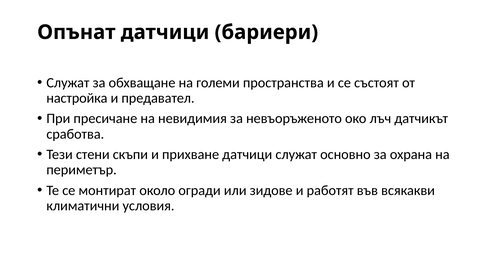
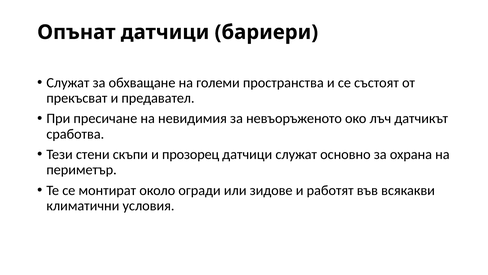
настройка: настройка -> прекъсват
прихване: прихване -> прозорец
